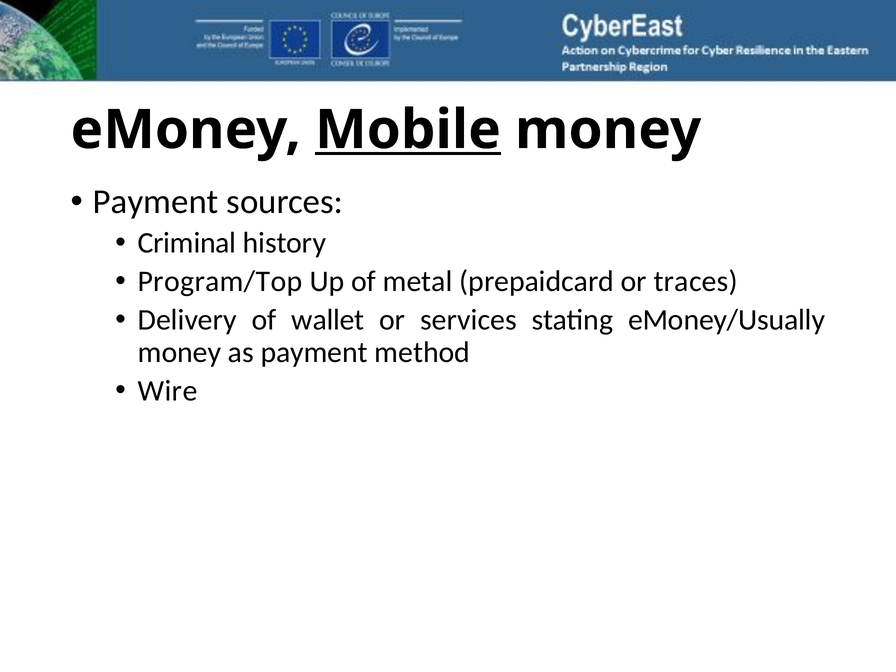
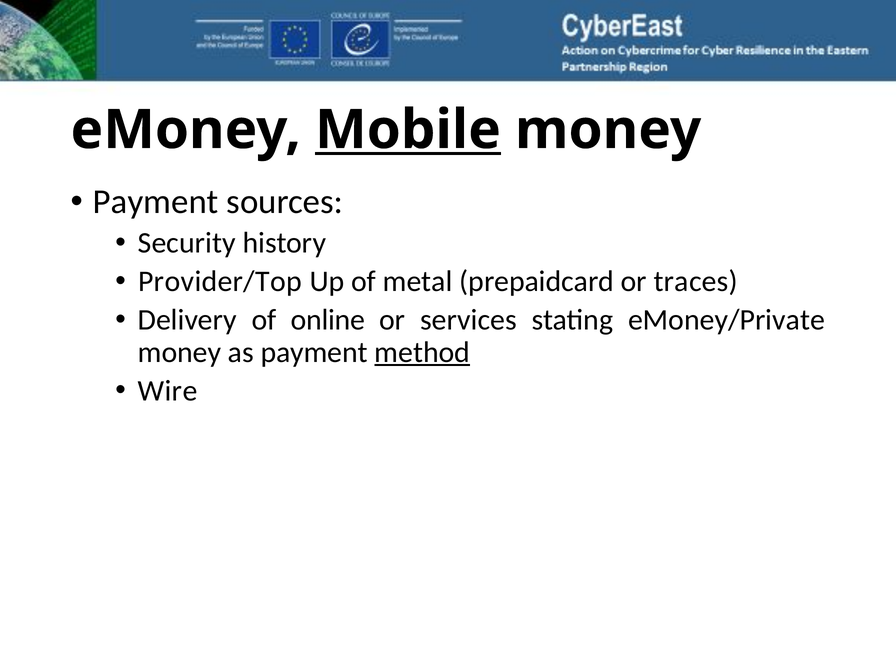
Criminal: Criminal -> Security
Program/Top: Program/Top -> Provider/Top
wallet: wallet -> online
eMoney/Usually: eMoney/Usually -> eMoney/Private
method underline: none -> present
